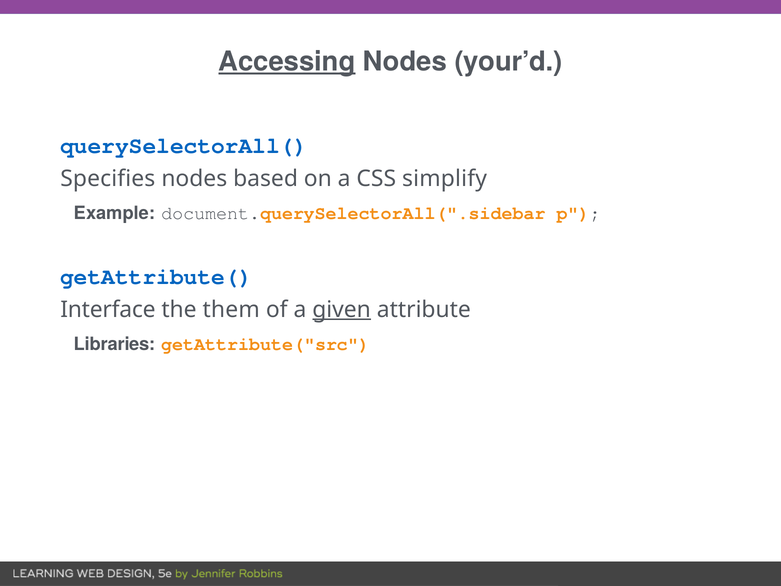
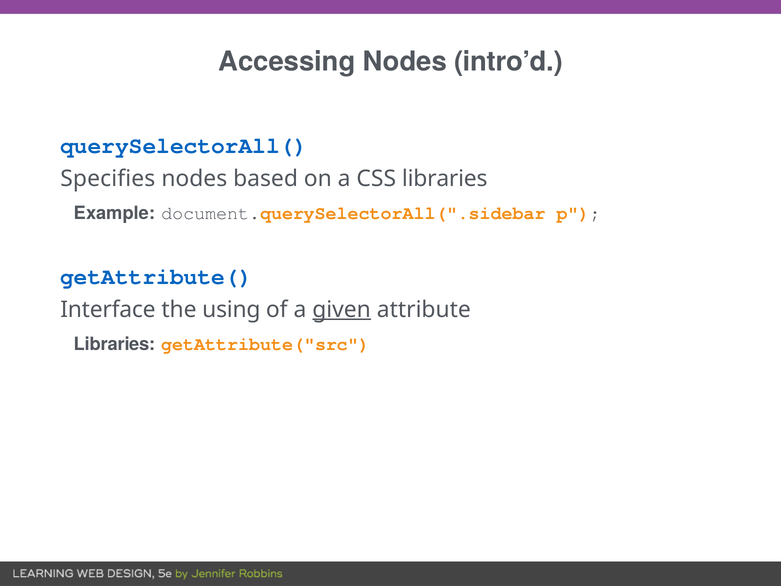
Accessing underline: present -> none
your’d: your’d -> intro’d
CSS simplify: simplify -> libraries
them: them -> using
